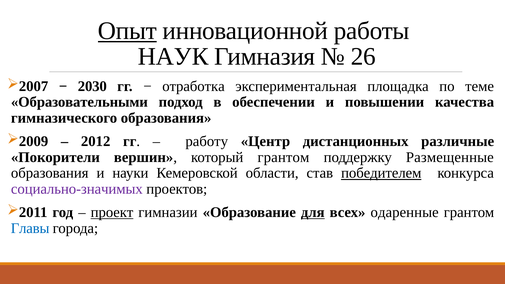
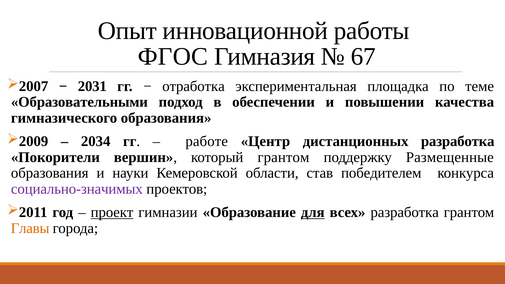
Опыт underline: present -> none
НАУК: НАУК -> ФГОС
26: 26 -> 67
2030: 2030 -> 2031
2012: 2012 -> 2034
работу: работу -> работе
дистанционных различные: различные -> разработка
победителем underline: present -> none
всех одаренные: одаренные -> разработка
Главы colour: blue -> orange
